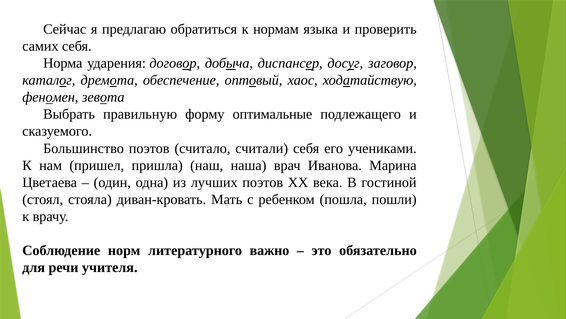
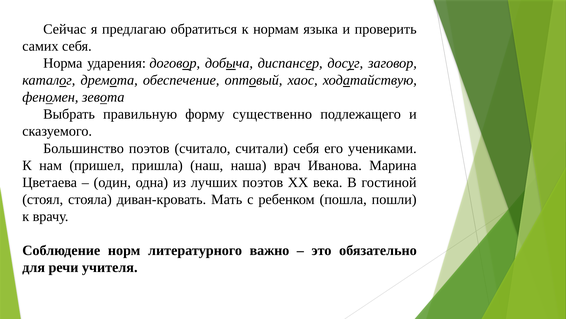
оптимальные: оптимальные -> существенно
